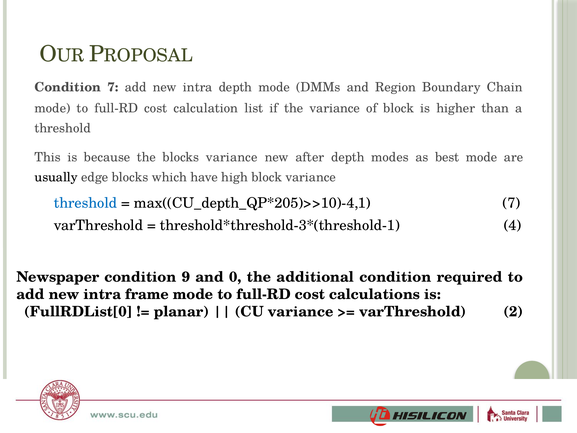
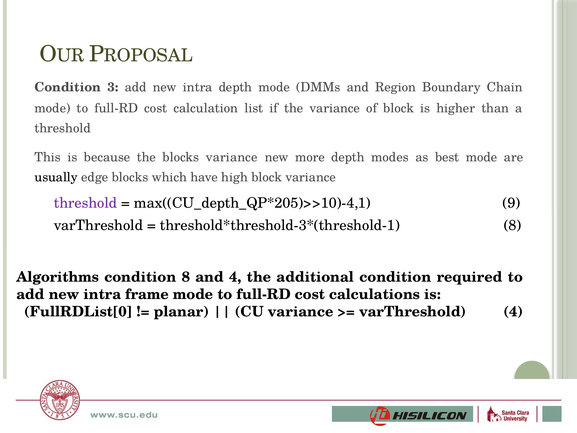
Condition 7: 7 -> 3
after: after -> more
threshold at (85, 203) colour: blue -> purple
7 at (511, 203): 7 -> 9
4 at (513, 225): 4 -> 8
Newspaper: Newspaper -> Algorithms
condition 9: 9 -> 8
and 0: 0 -> 4
varThreshold 2: 2 -> 4
